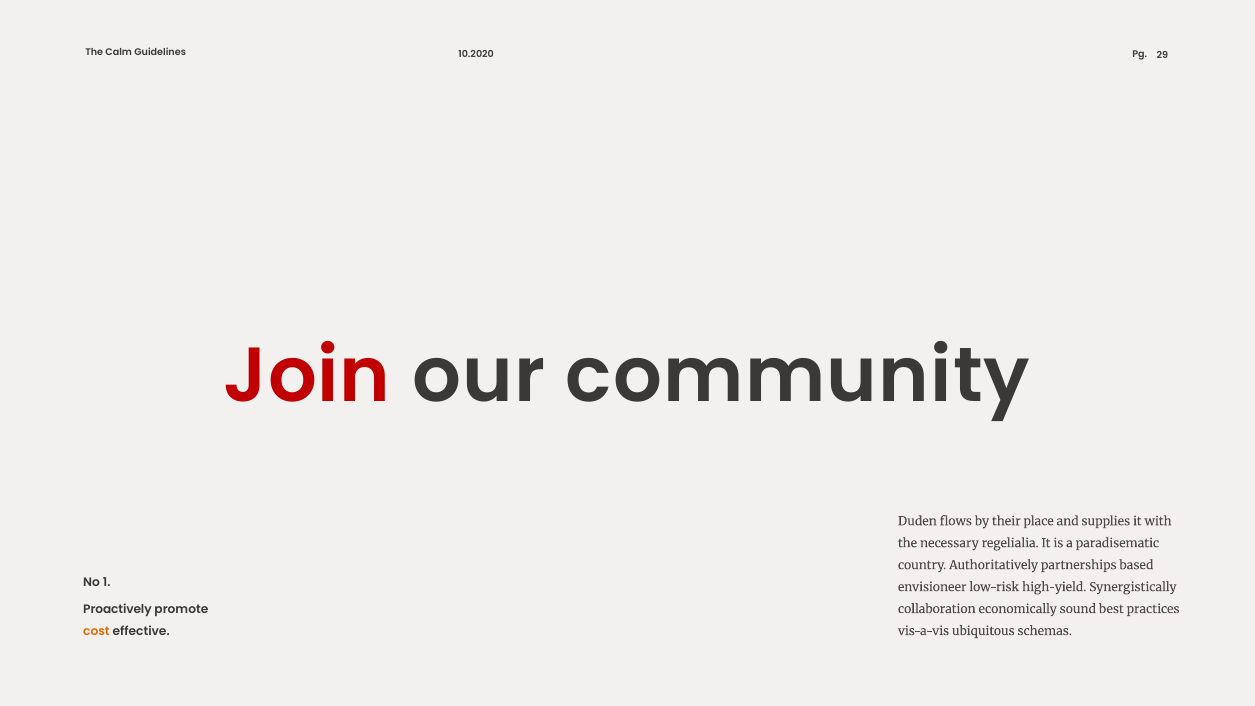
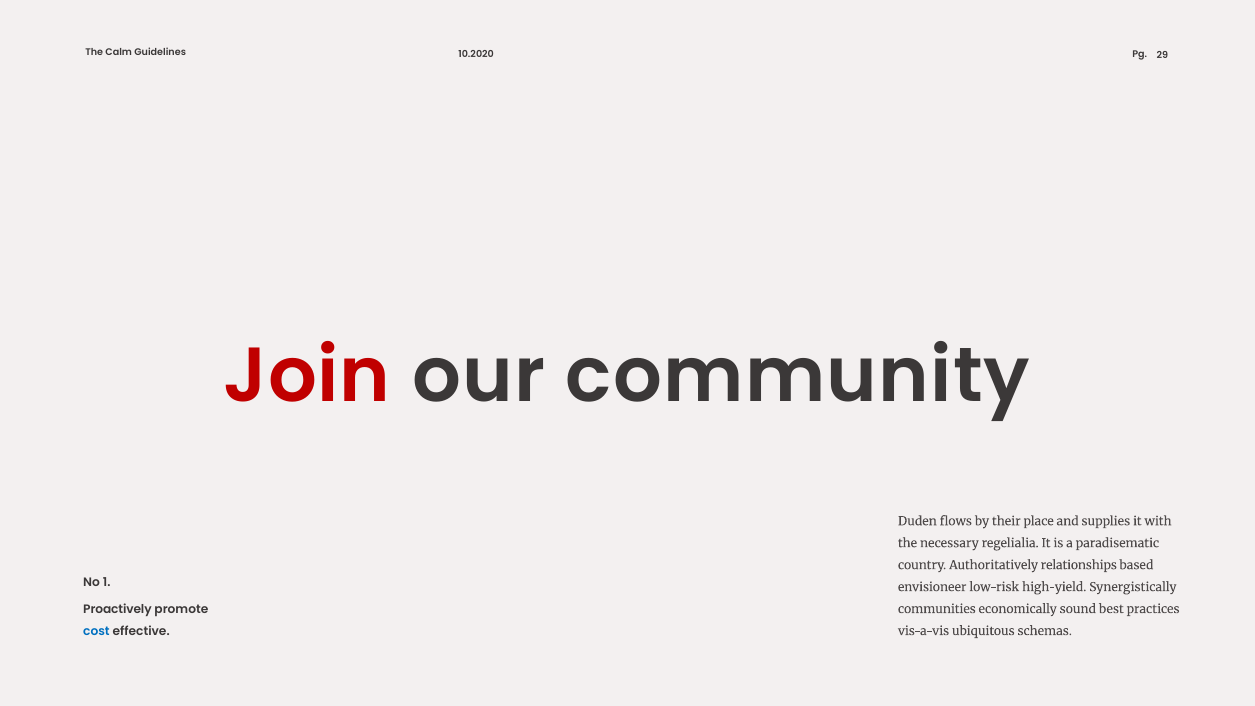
partnerships: partnerships -> relationships
collaboration: collaboration -> communities
cost colour: orange -> blue
